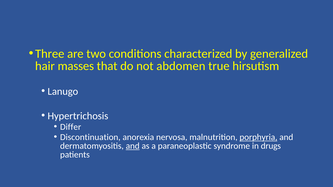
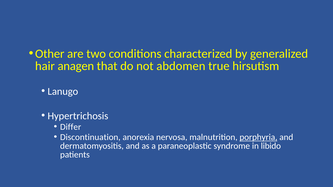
Three: Three -> Other
masses: masses -> anagen
and at (133, 146) underline: present -> none
drugs: drugs -> libido
